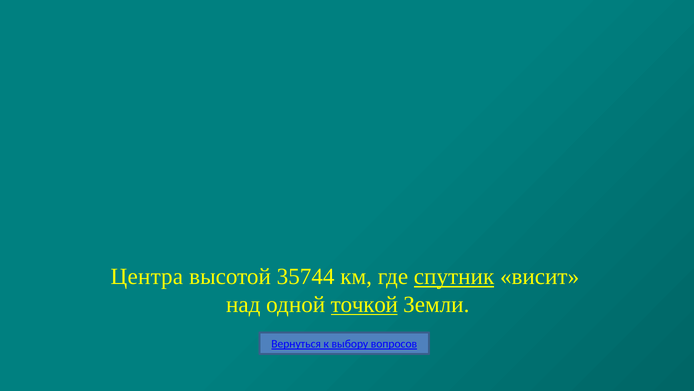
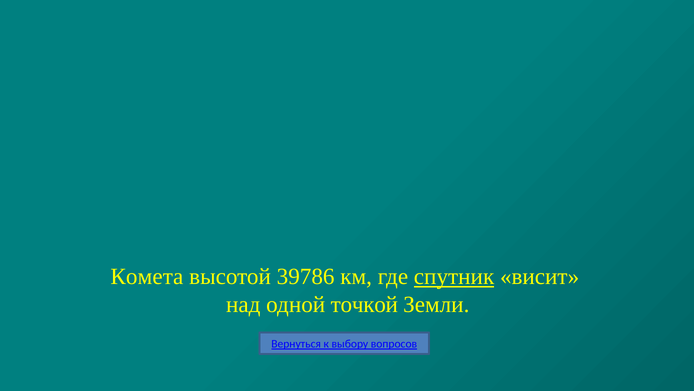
Центра: Центра -> Кoмeтa
35744: 35744 -> 39786
точкой underline: present -> none
